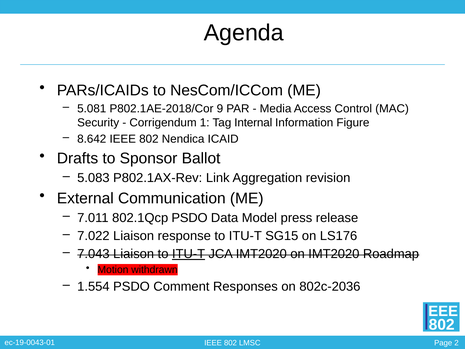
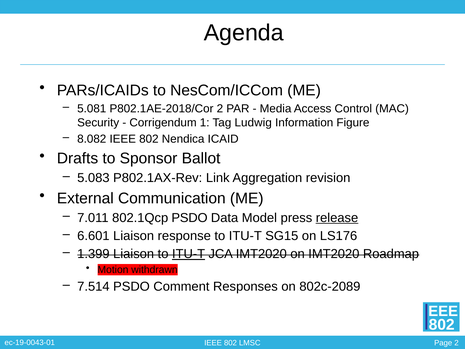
P802.1AE-2018/Cor 9: 9 -> 2
Internal: Internal -> Ludwig
8.642: 8.642 -> 8.082
release underline: none -> present
7.022: 7.022 -> 6.601
7.043: 7.043 -> 1.399
1.554: 1.554 -> 7.514
802c-2036: 802c-2036 -> 802c-2089
